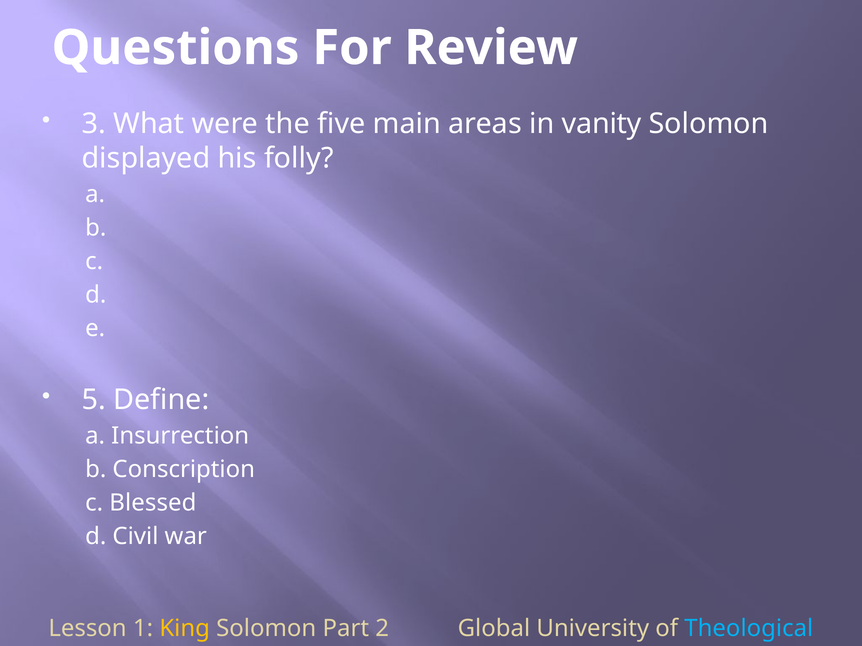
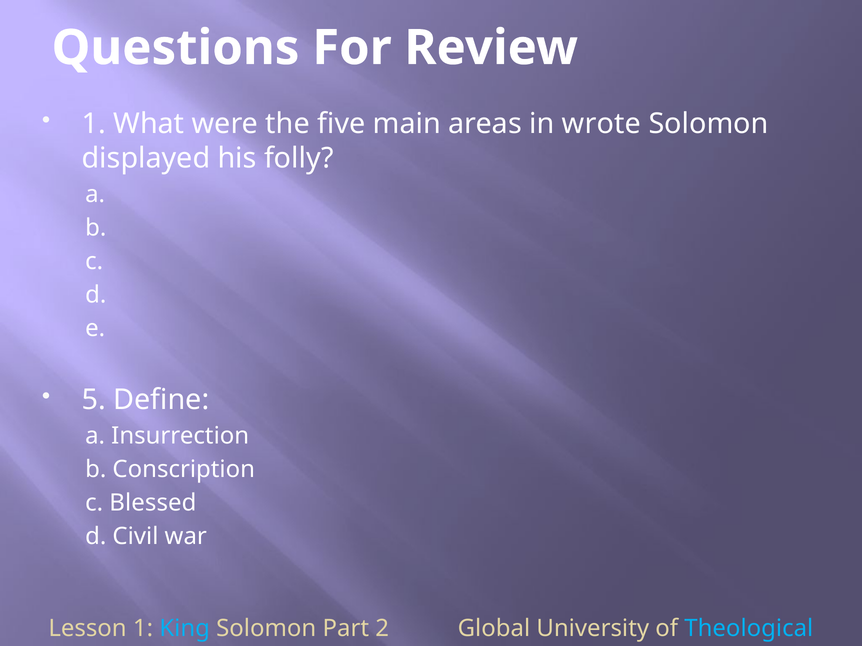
3 at (94, 124): 3 -> 1
vanity: vanity -> wrote
King colour: yellow -> light blue
